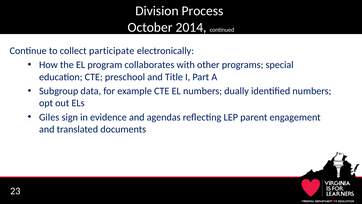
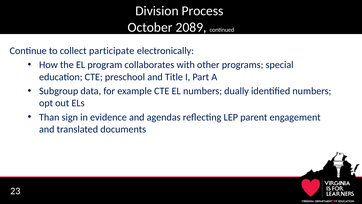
2014: 2014 -> 2089
Giles: Giles -> Than
